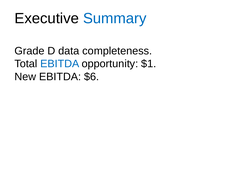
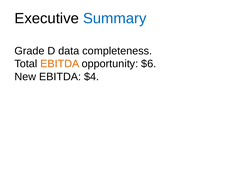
EBITDA at (60, 64) colour: blue -> orange
$1: $1 -> $6
$6: $6 -> $4
